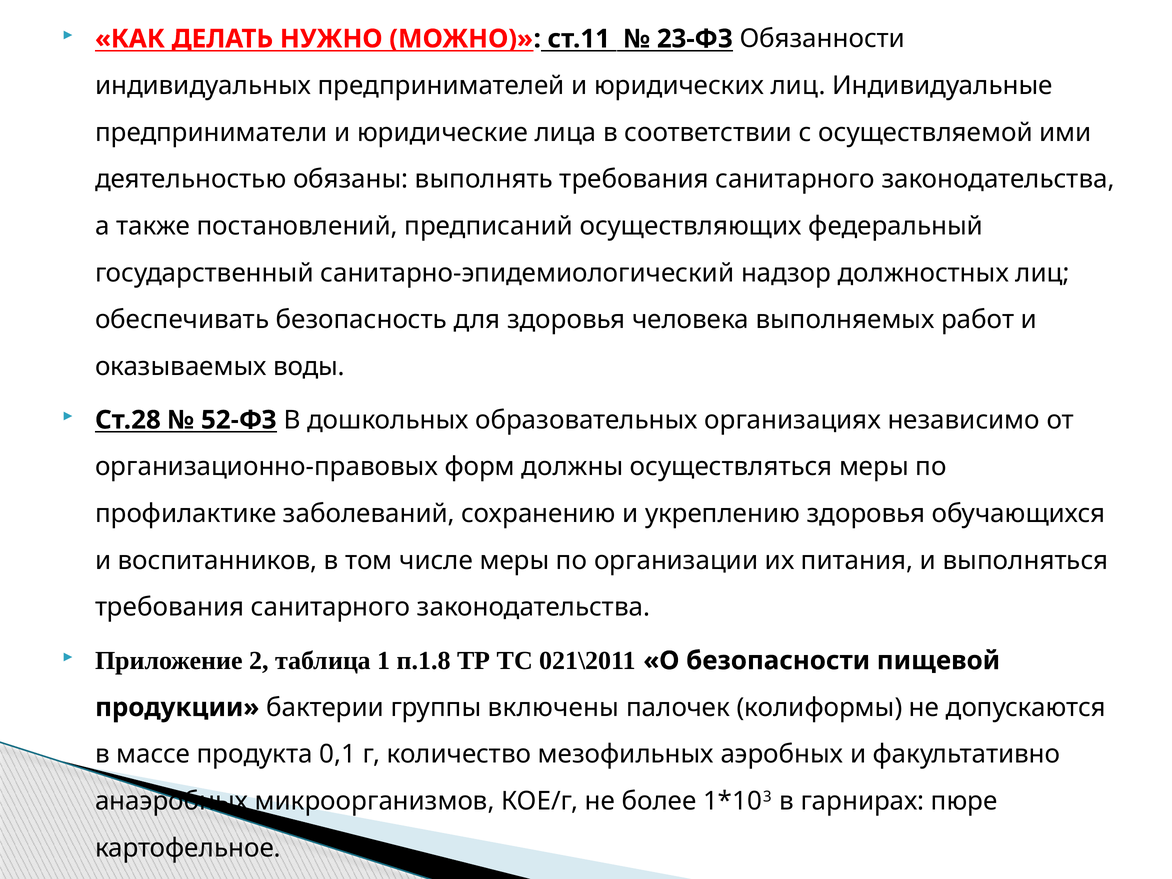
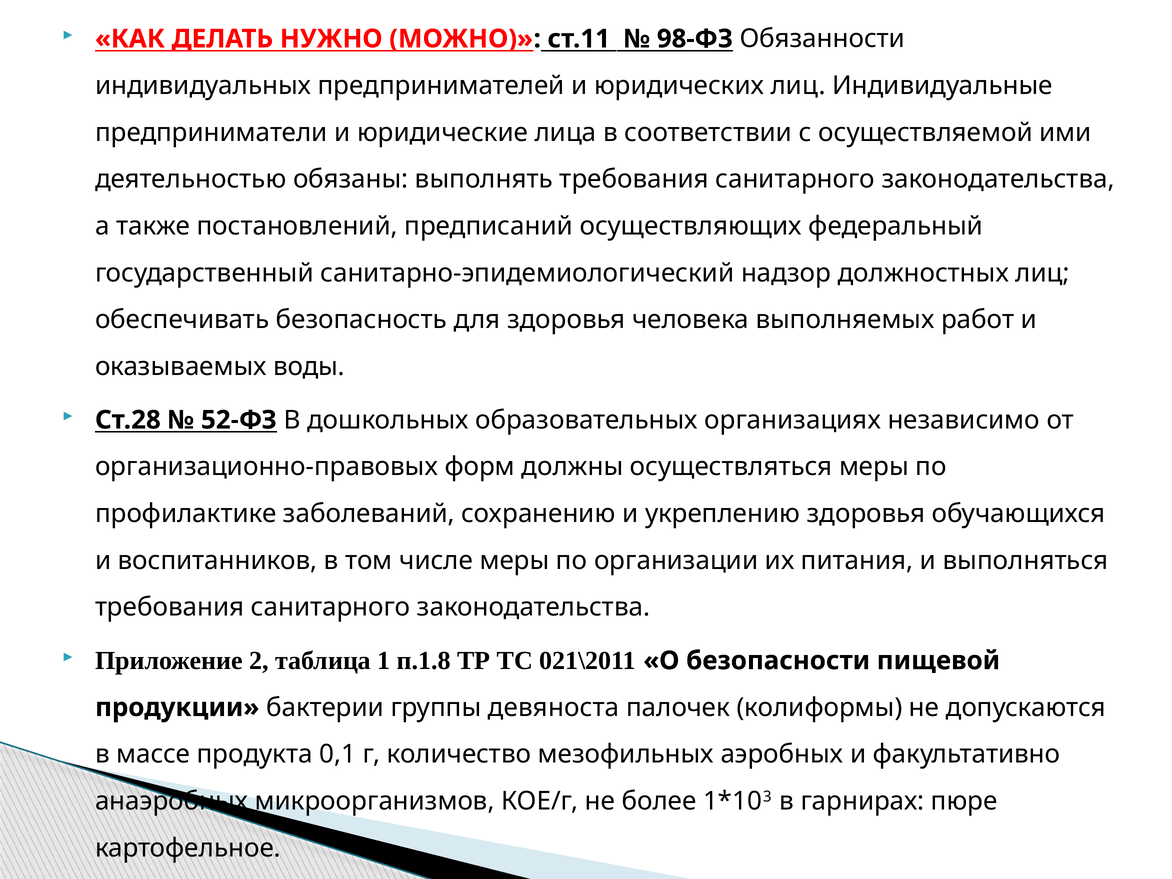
23-ФЗ: 23-ФЗ -> 98-ФЗ
включены: включены -> девяноста
